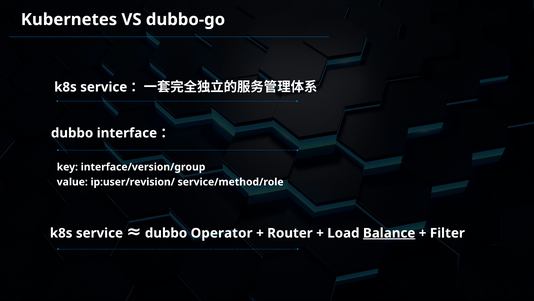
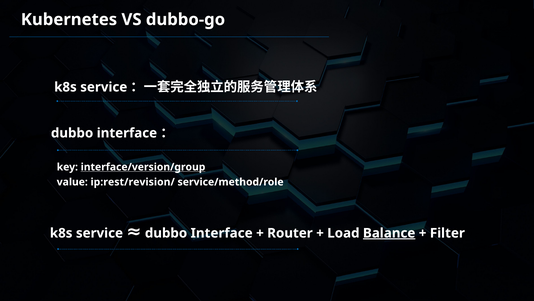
interface/version/group underline: none -> present
ip:user/revision/: ip:user/revision/ -> ip:rest/revision/
Operator at (222, 233): Operator -> Interface
